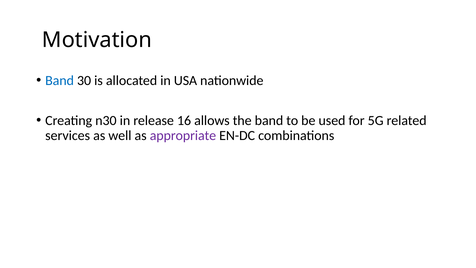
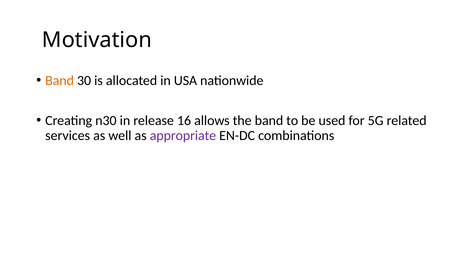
Band at (60, 80) colour: blue -> orange
